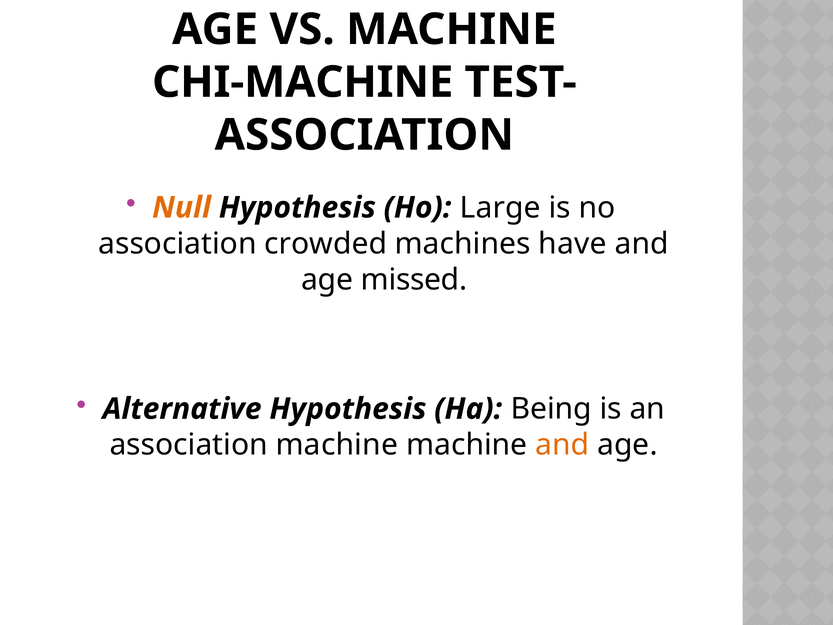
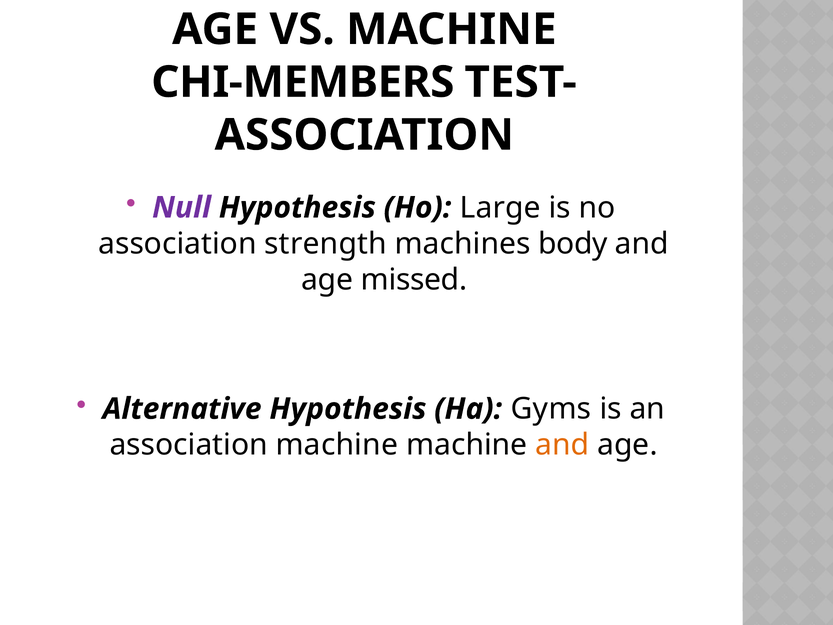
CHI-MACHINE: CHI-MACHINE -> CHI-MEMBERS
Null colour: orange -> purple
crowded: crowded -> strength
have: have -> body
Being: Being -> Gyms
